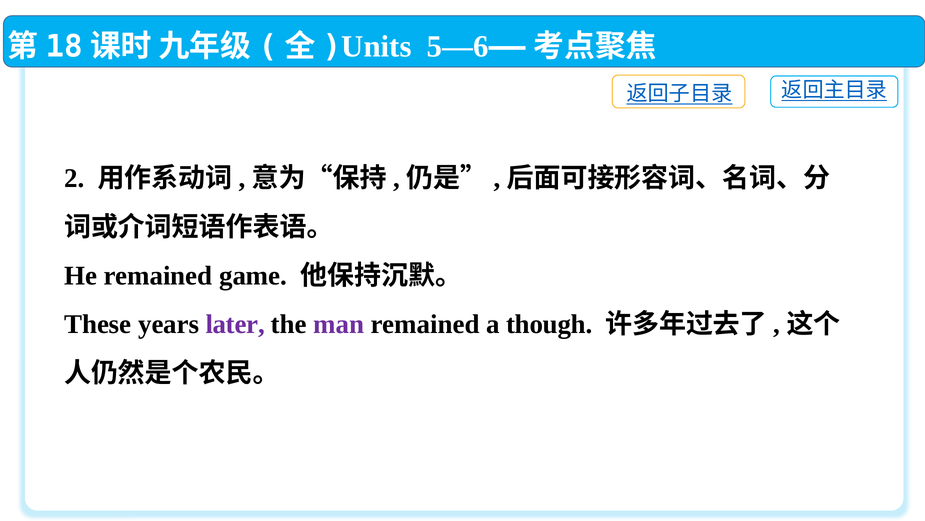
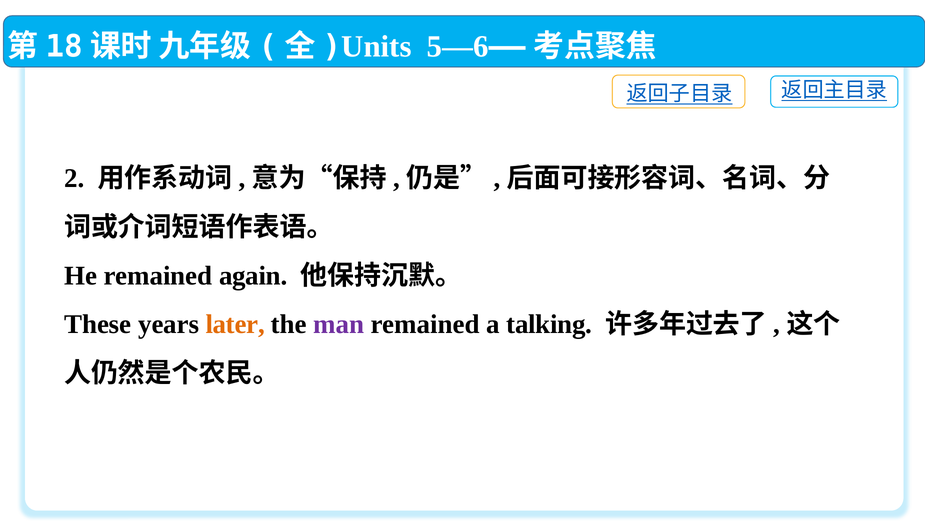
game: game -> again
later colour: purple -> orange
though: though -> talking
